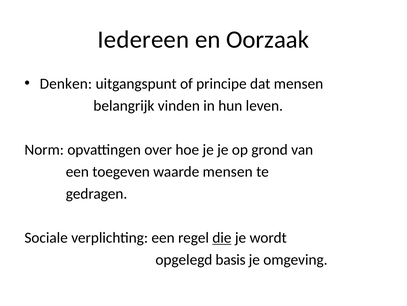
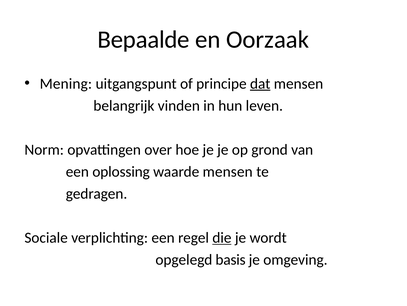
Iedereen: Iedereen -> Bepaalde
Denken: Denken -> Mening
dat underline: none -> present
toegeven: toegeven -> oplossing
